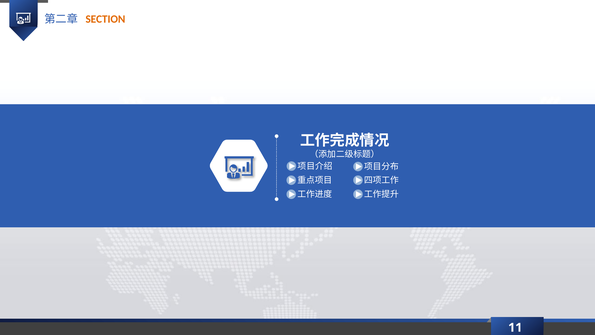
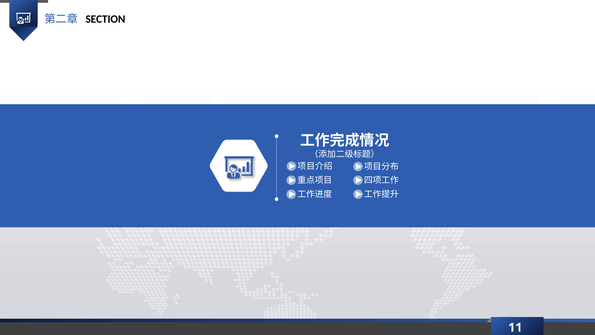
SECTION colour: orange -> black
